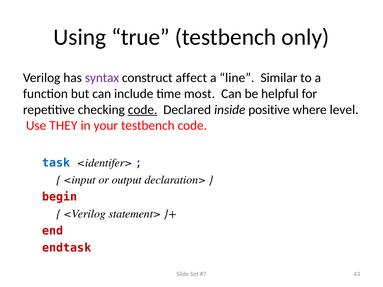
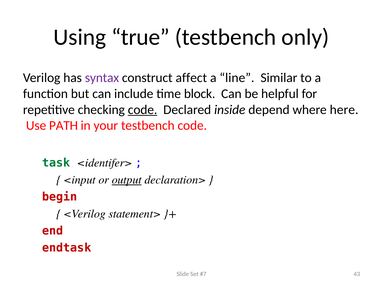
most: most -> block
positive: positive -> depend
level: level -> here
THEY: THEY -> PATH
task colour: blue -> green
output underline: none -> present
